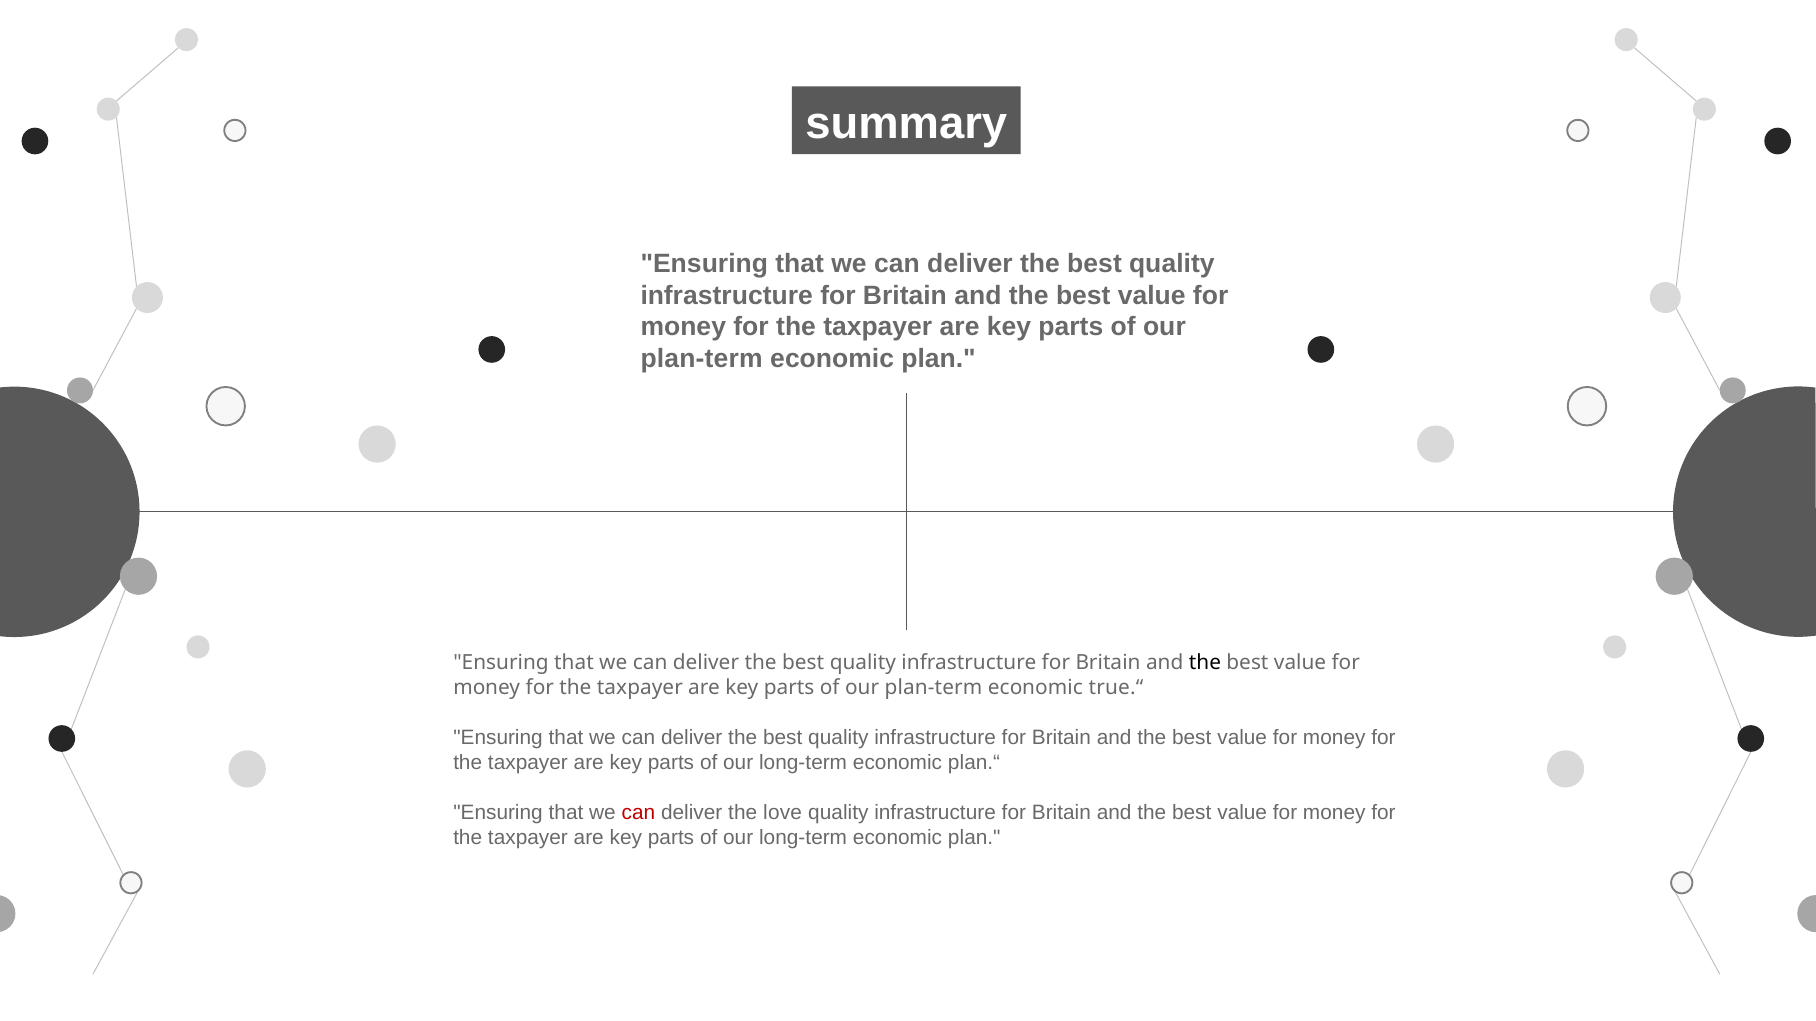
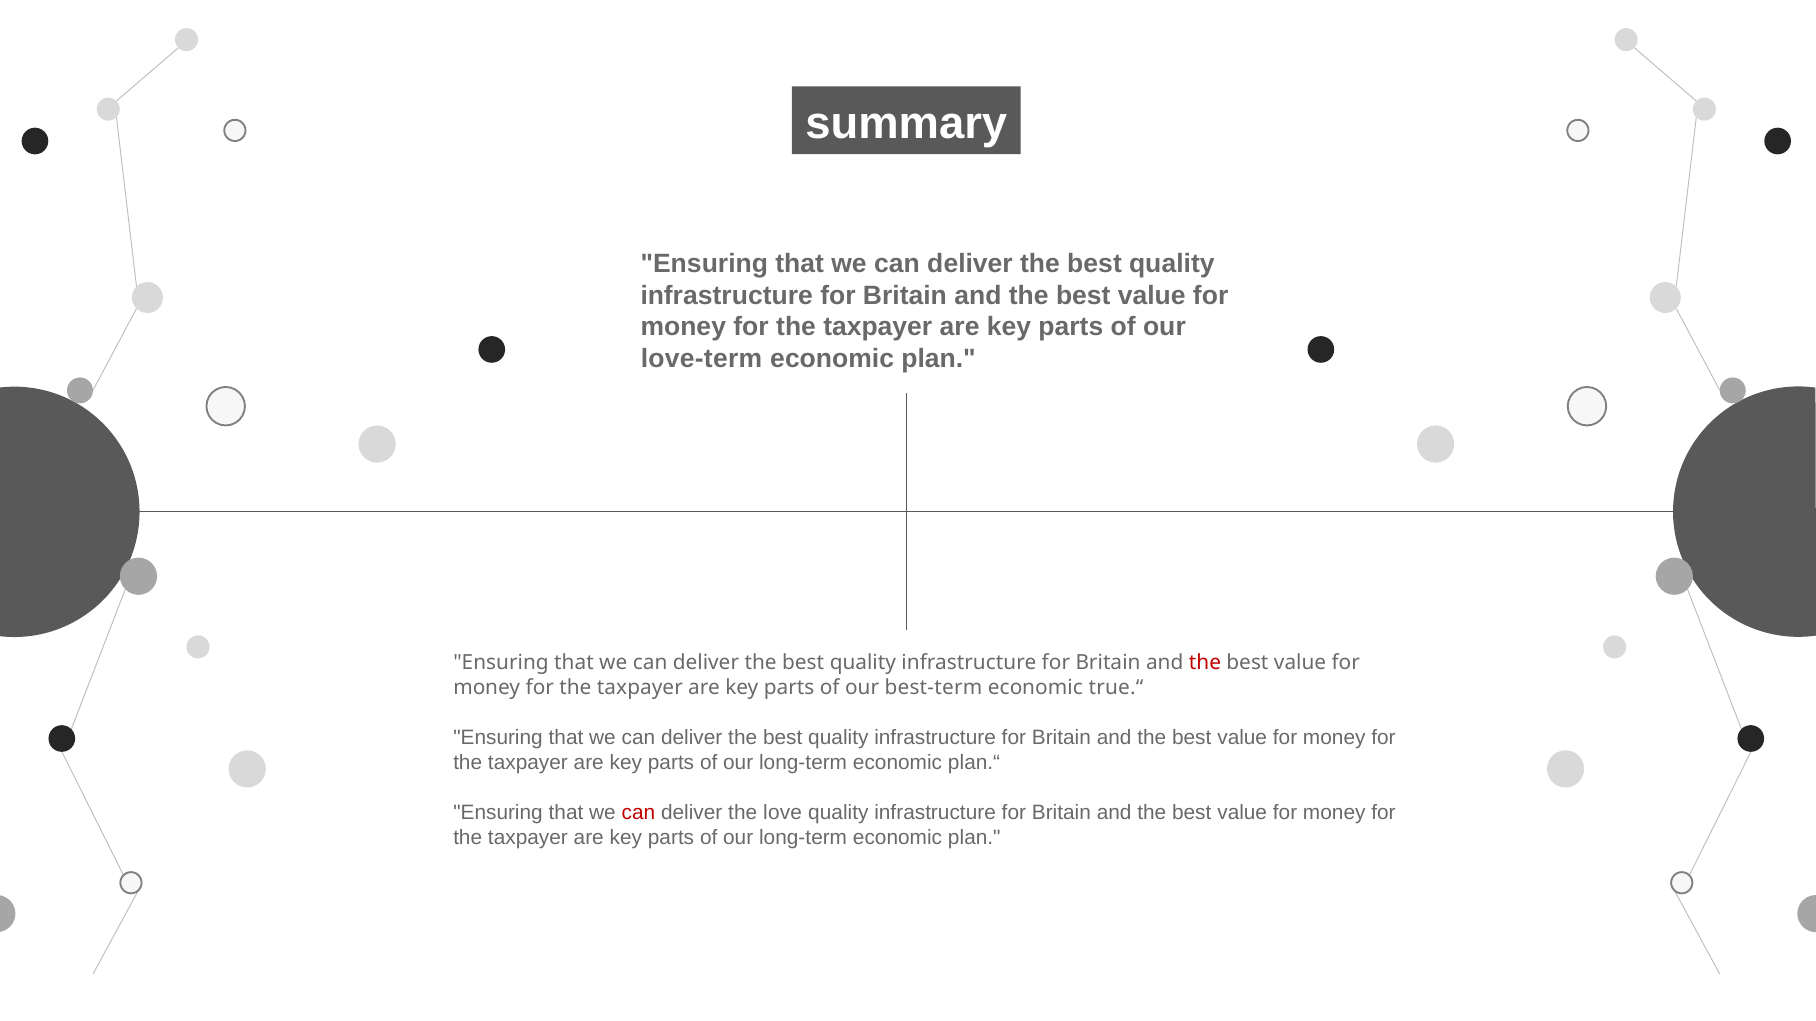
plan-term at (702, 359): plan-term -> love-term
the at (1205, 663) colour: black -> red
plan-term at (933, 688): plan-term -> best-term
